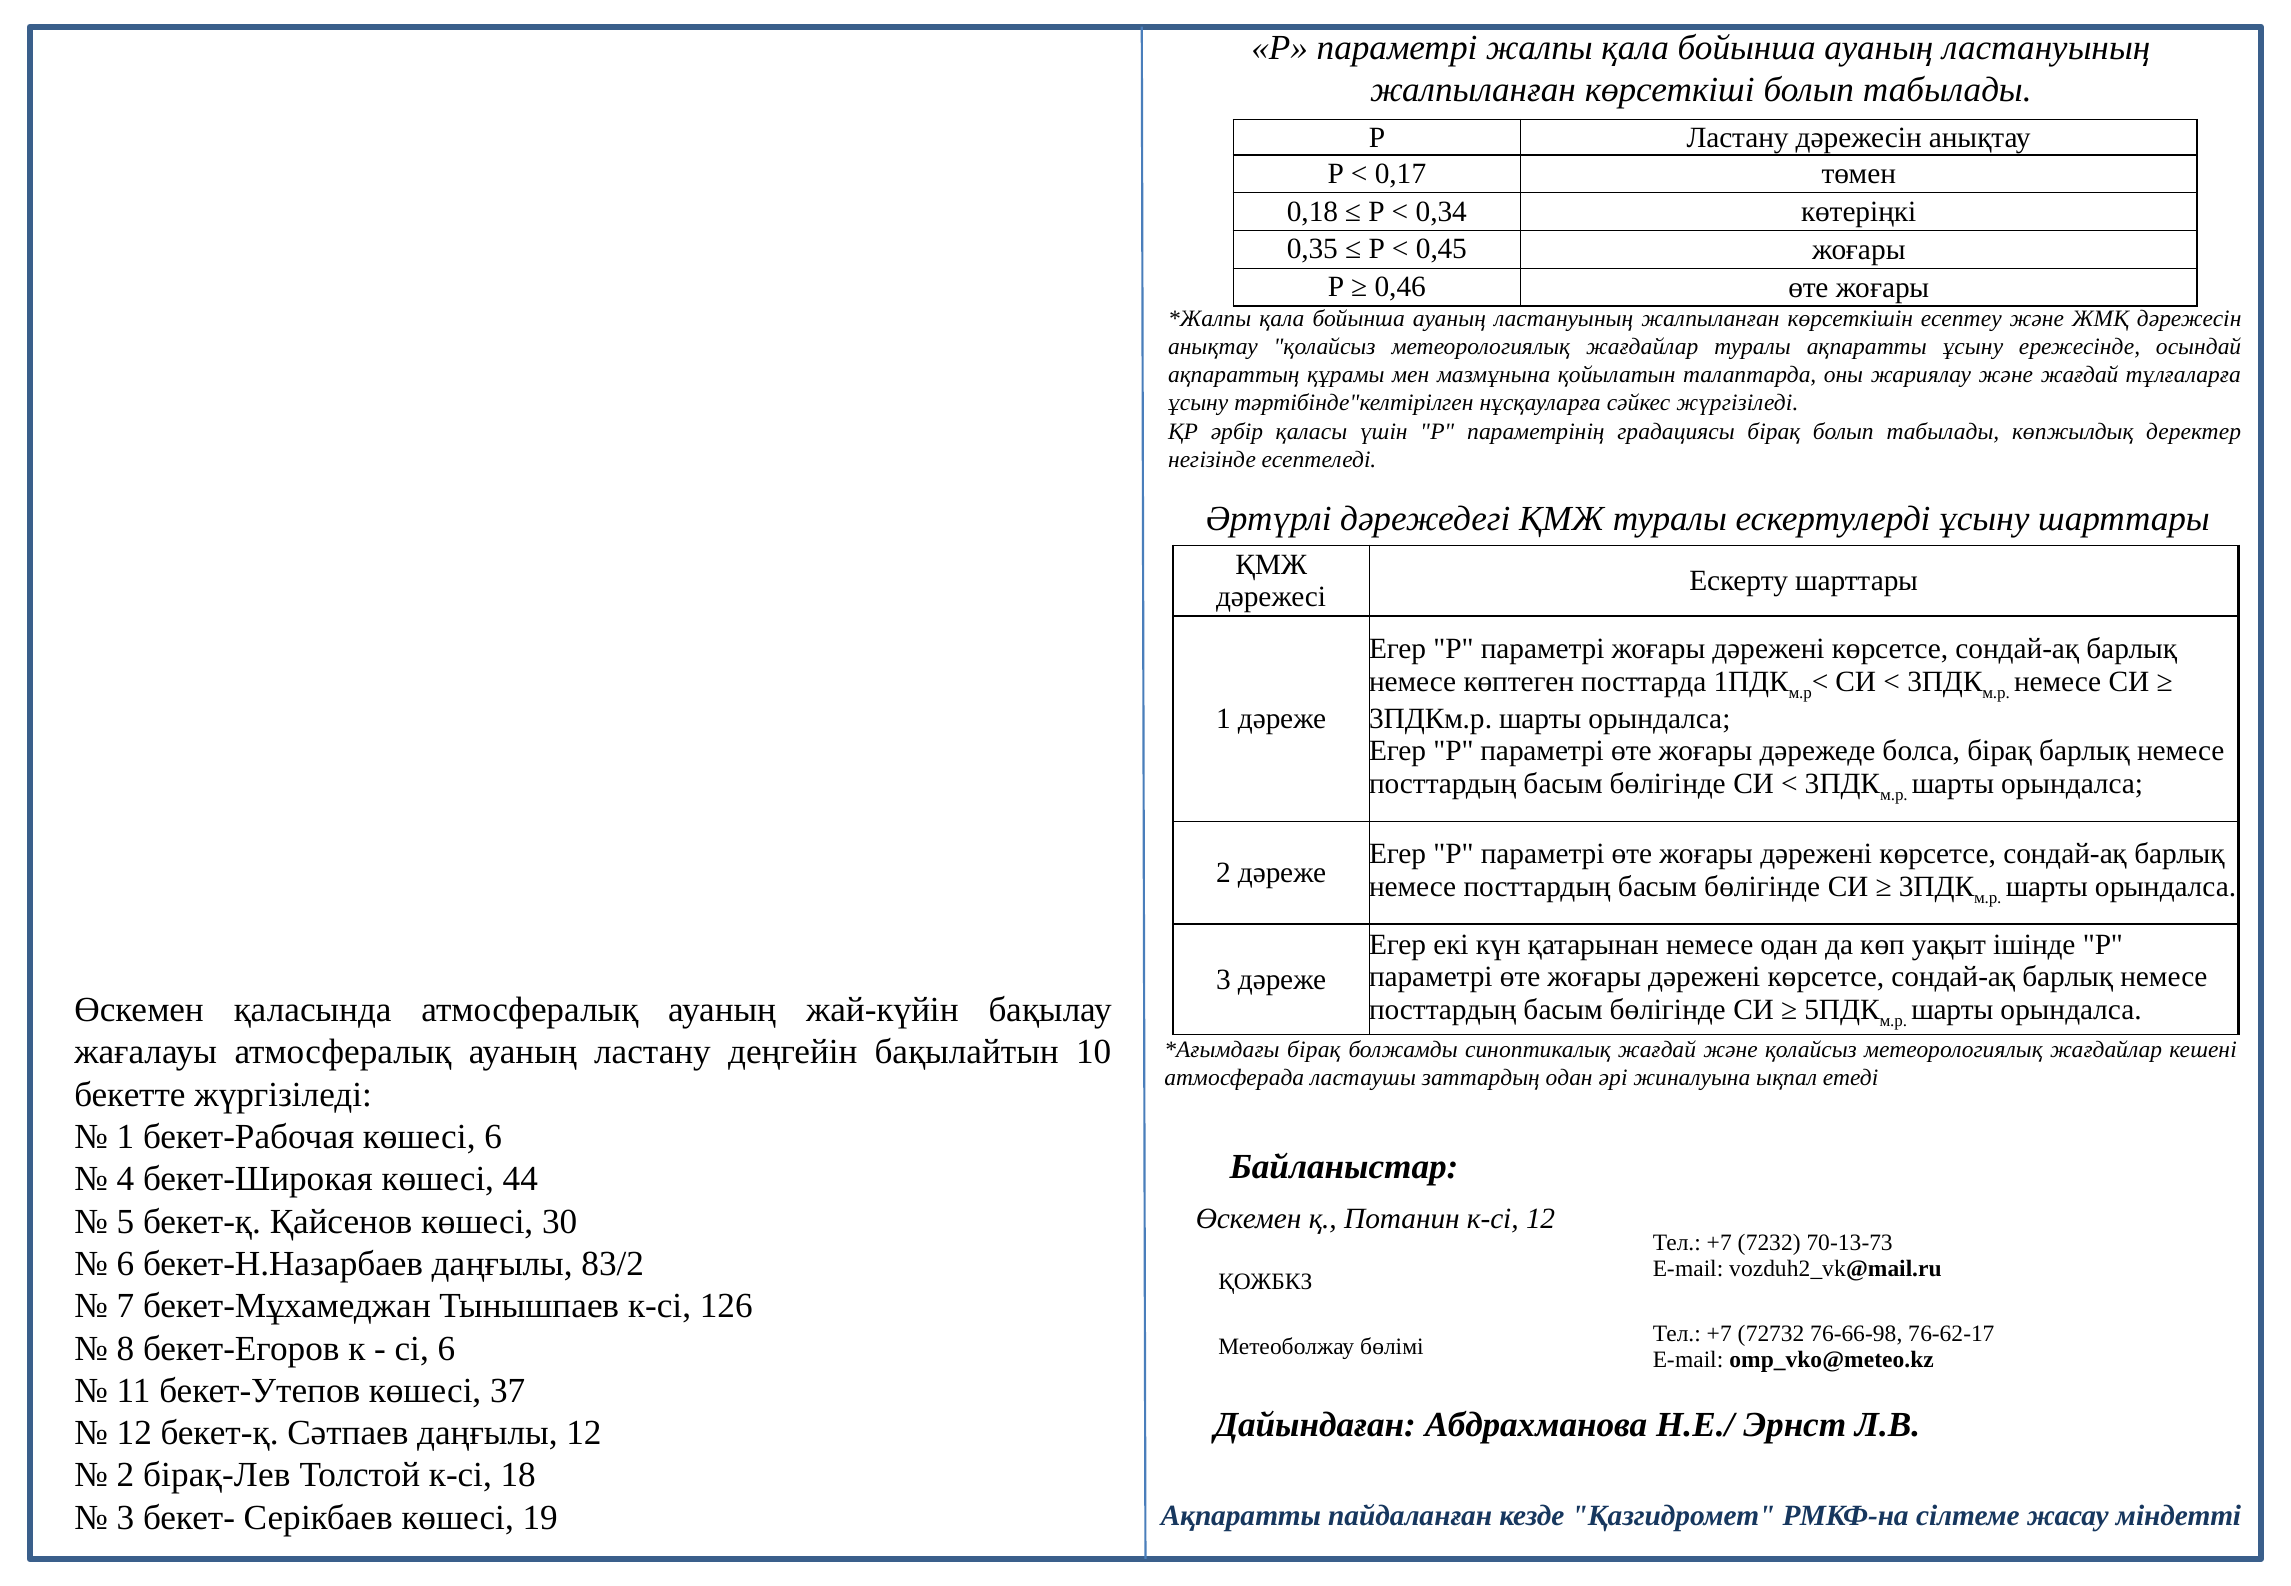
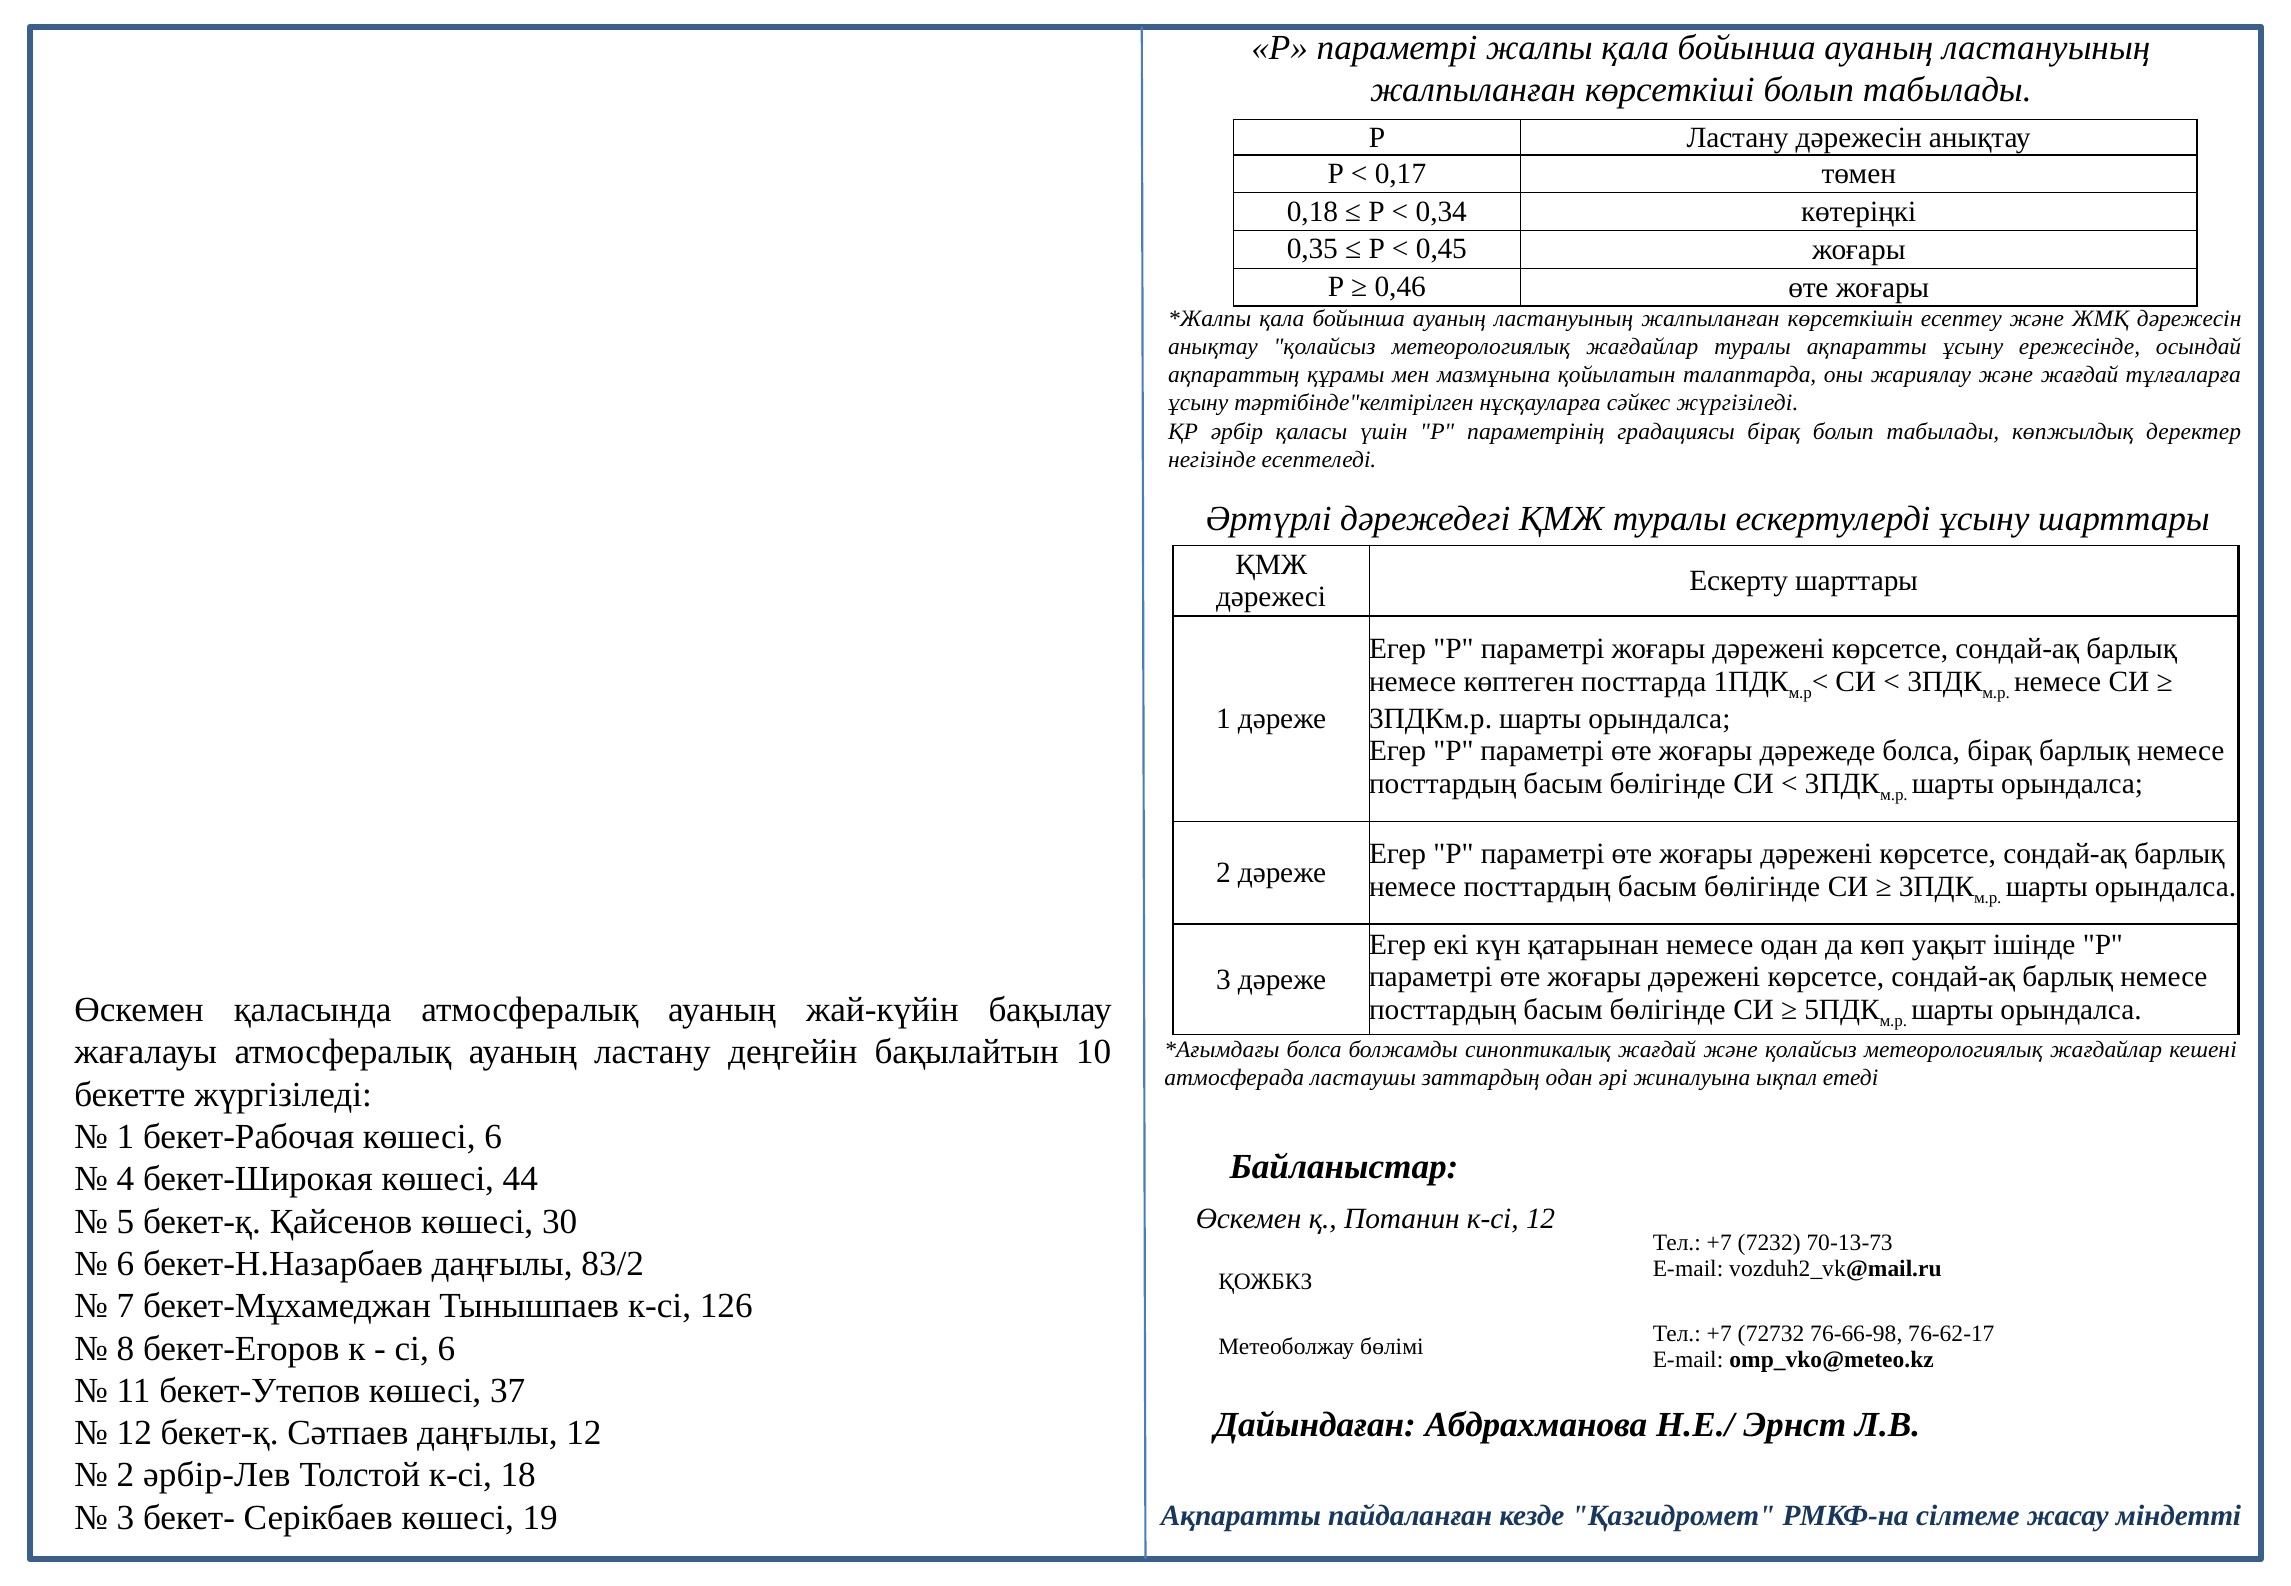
бірақ at (1314, 1050): бірақ -> болса
бірақ-Лев: бірақ-Лев -> әрбір-Лев
